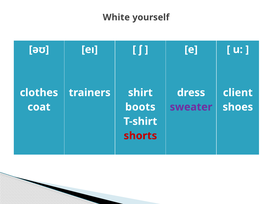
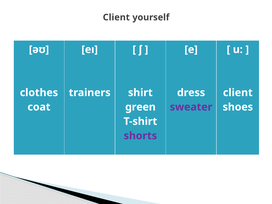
White at (116, 17): White -> Client
boots: boots -> green
shorts colour: red -> purple
